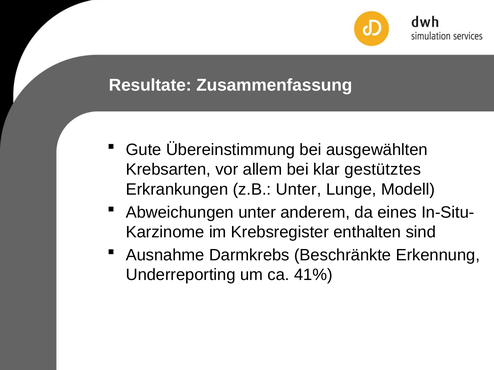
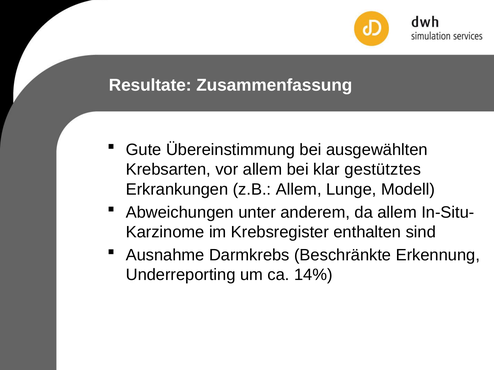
z.B Unter: Unter -> Allem
da eines: eines -> allem
41%: 41% -> 14%
